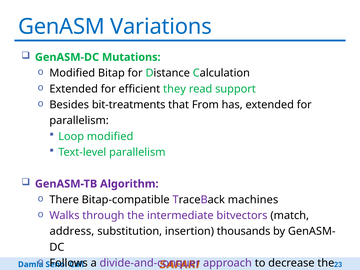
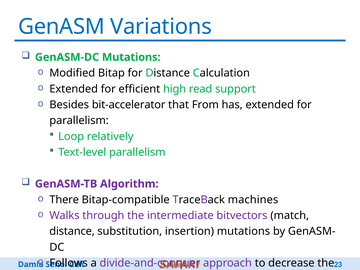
they: they -> high
bit-treatments: bit-treatments -> bit-accelerator
Loop modified: modified -> relatively
address at (72, 231): address -> distance
insertion thousands: thousands -> mutations
